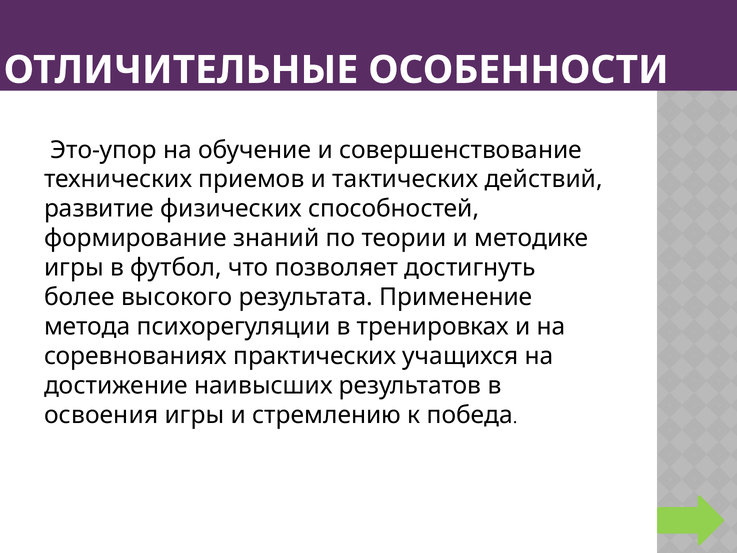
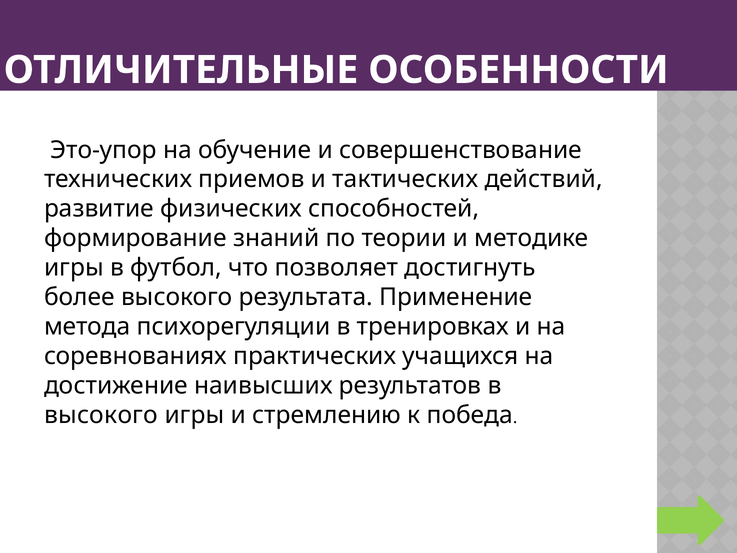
освоения at (101, 415): освоения -> высокого
